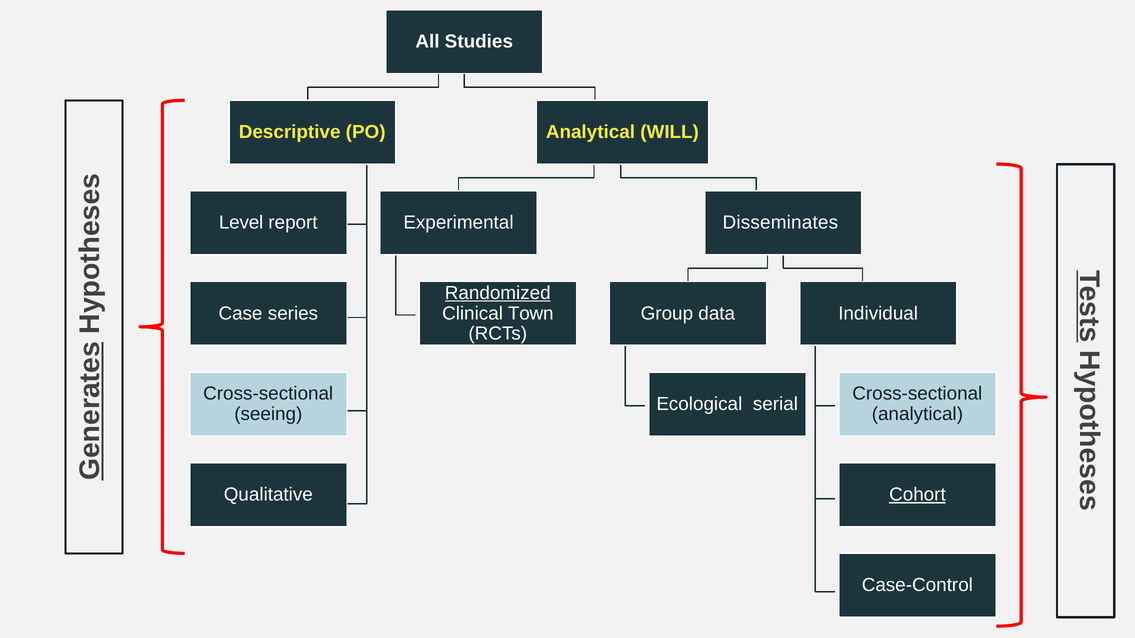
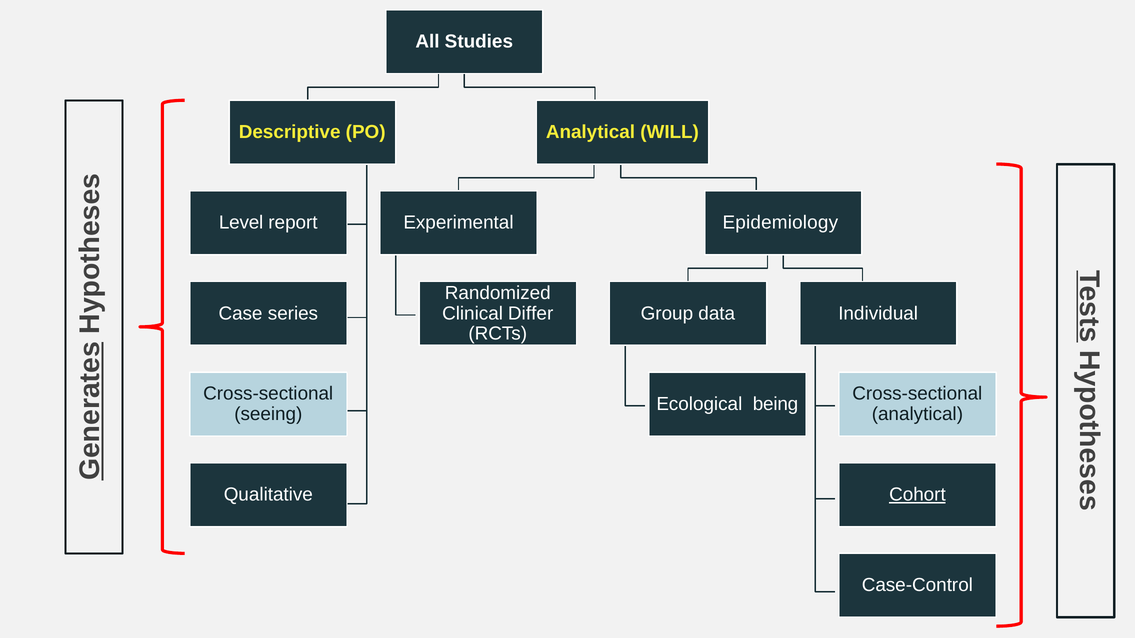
Disseminates: Disseminates -> Epidemiology
Randomized underline: present -> none
Town: Town -> Differ
serial: serial -> being
